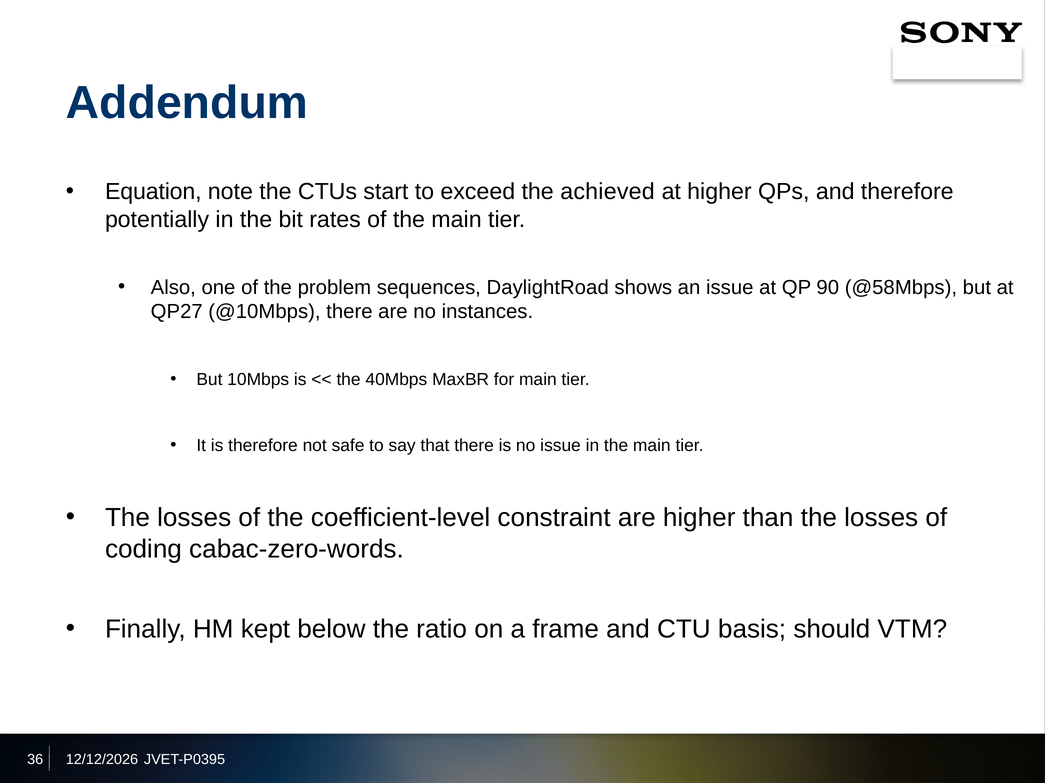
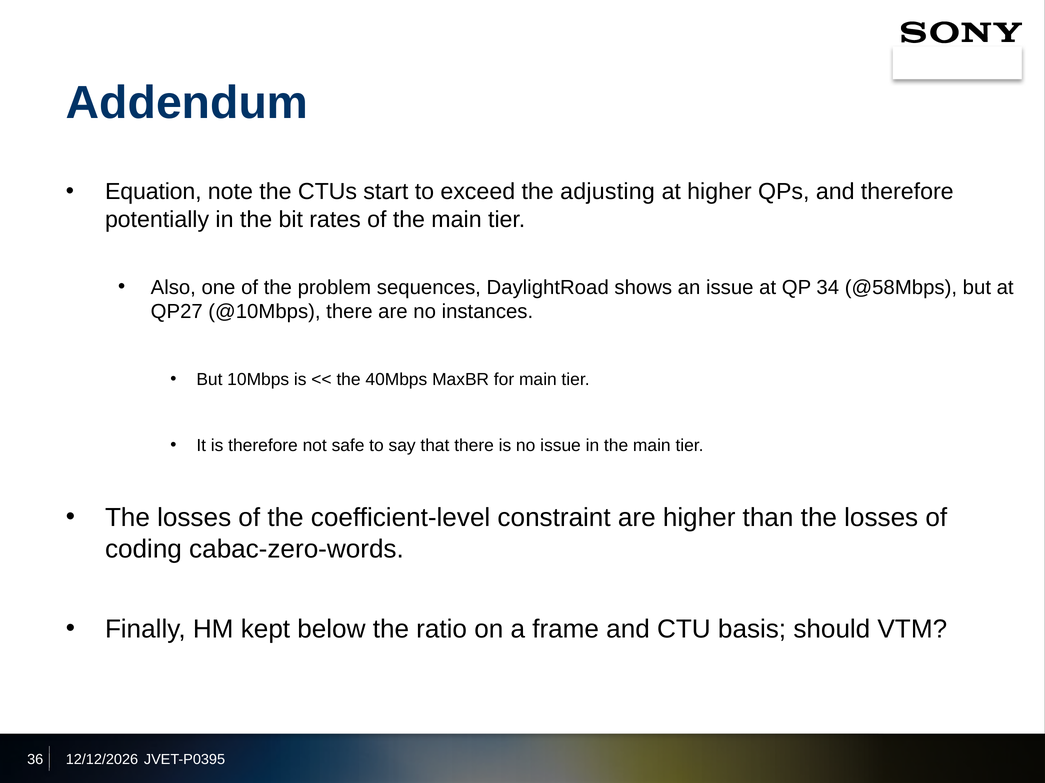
achieved: achieved -> adjusting
90: 90 -> 34
